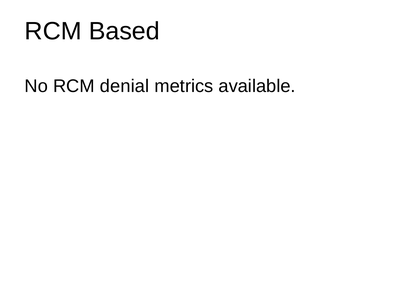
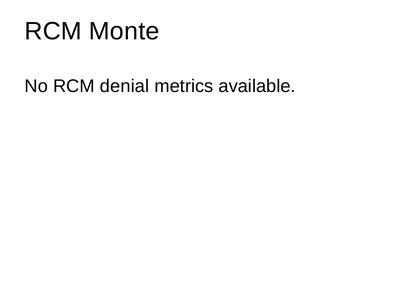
Based: Based -> Monte
